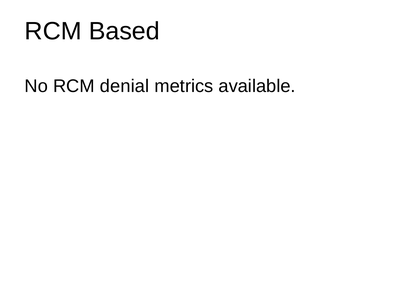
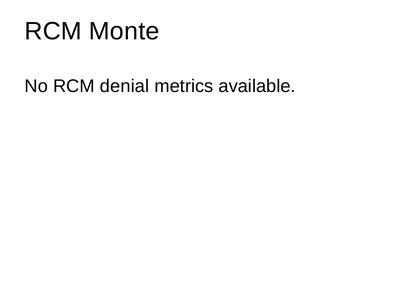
Based: Based -> Monte
